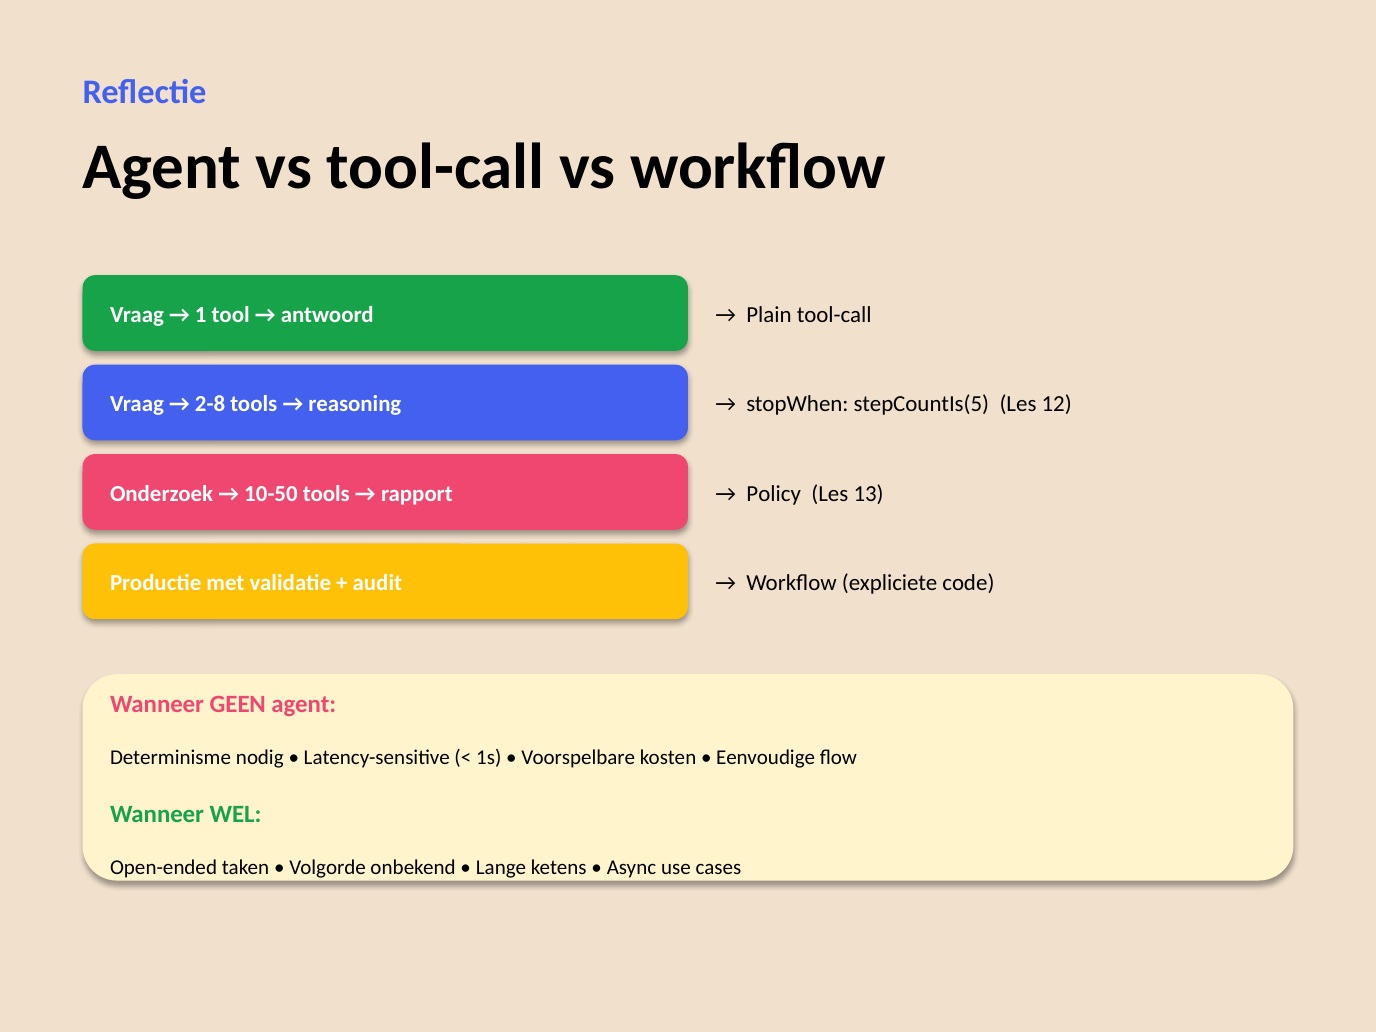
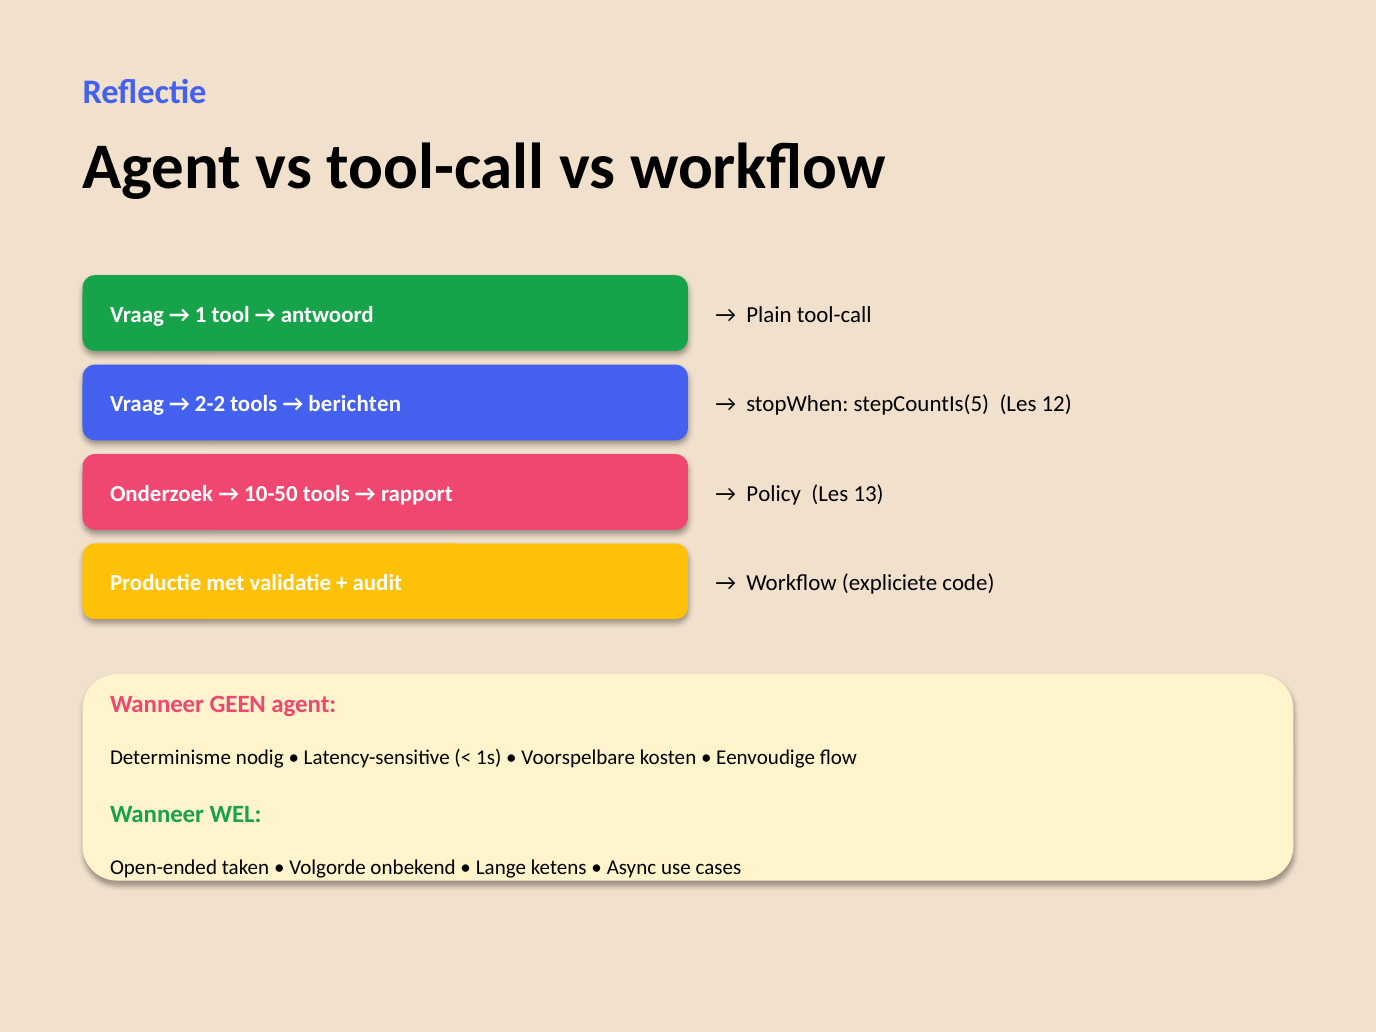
2-8: 2-8 -> 2-2
reasoning: reasoning -> berichten
